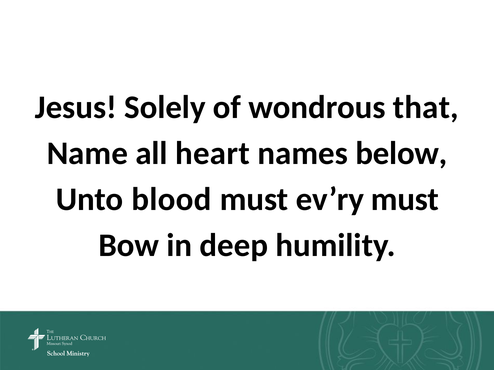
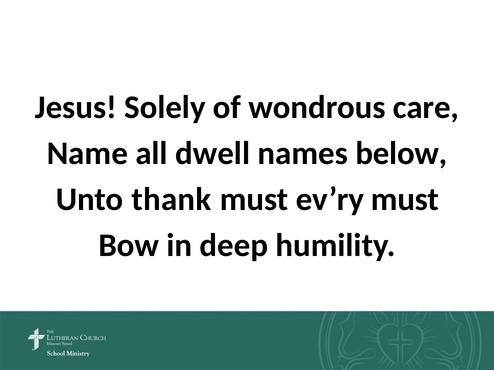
that: that -> care
heart: heart -> dwell
blood: blood -> thank
